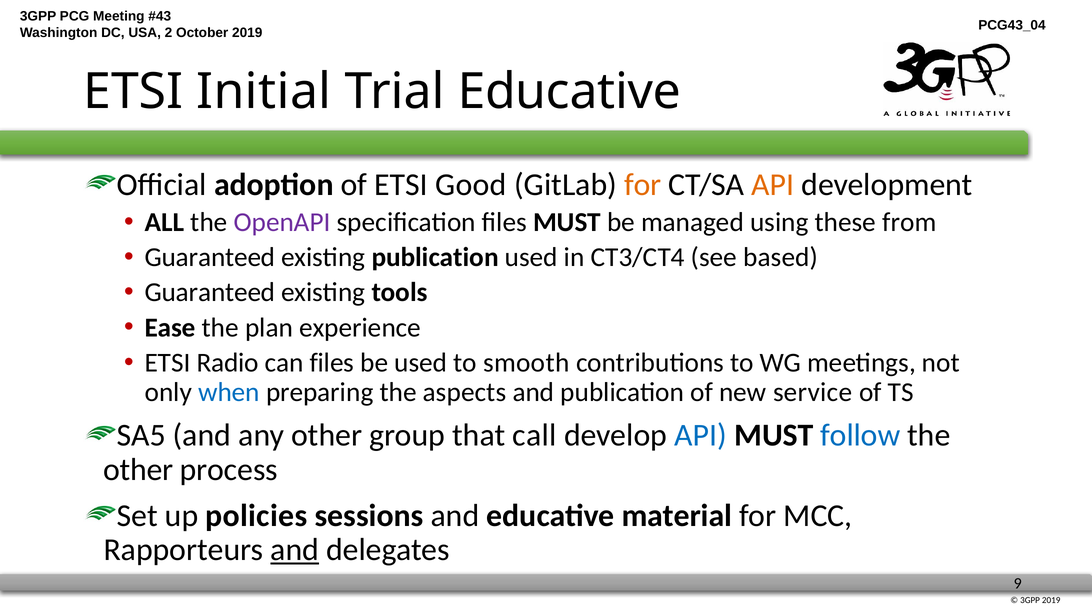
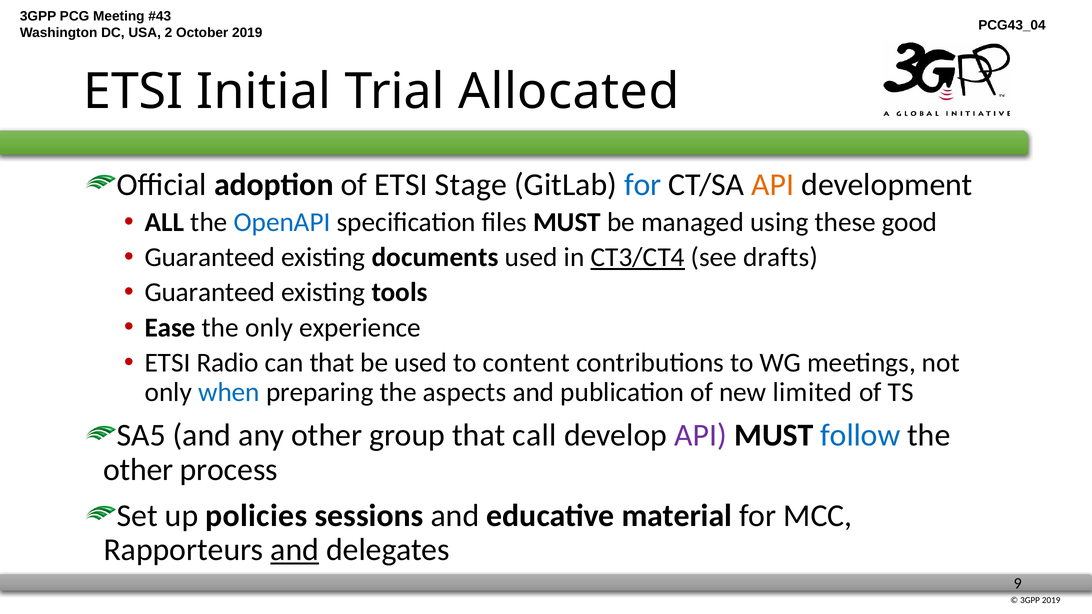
Trial Educative: Educative -> Allocated
Good: Good -> Stage
for at (643, 185) colour: orange -> blue
OpenAPI colour: purple -> blue
from: from -> good
existing publication: publication -> documents
CT3/CT4 underline: none -> present
based: based -> drafts
the plan: plan -> only
can files: files -> that
smooth: smooth -> content
service: service -> limited
API at (700, 436) colour: blue -> purple
